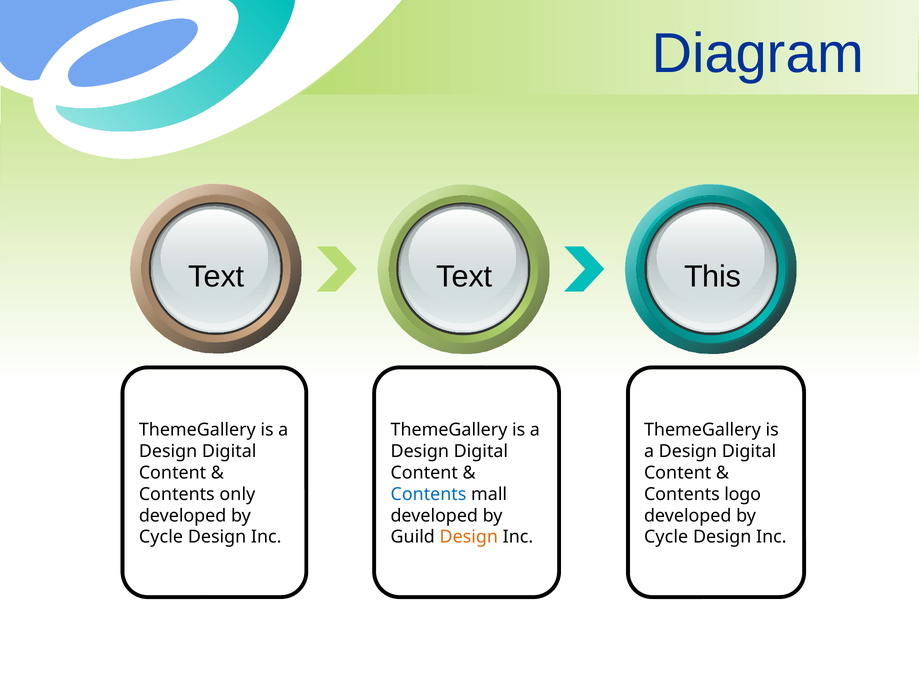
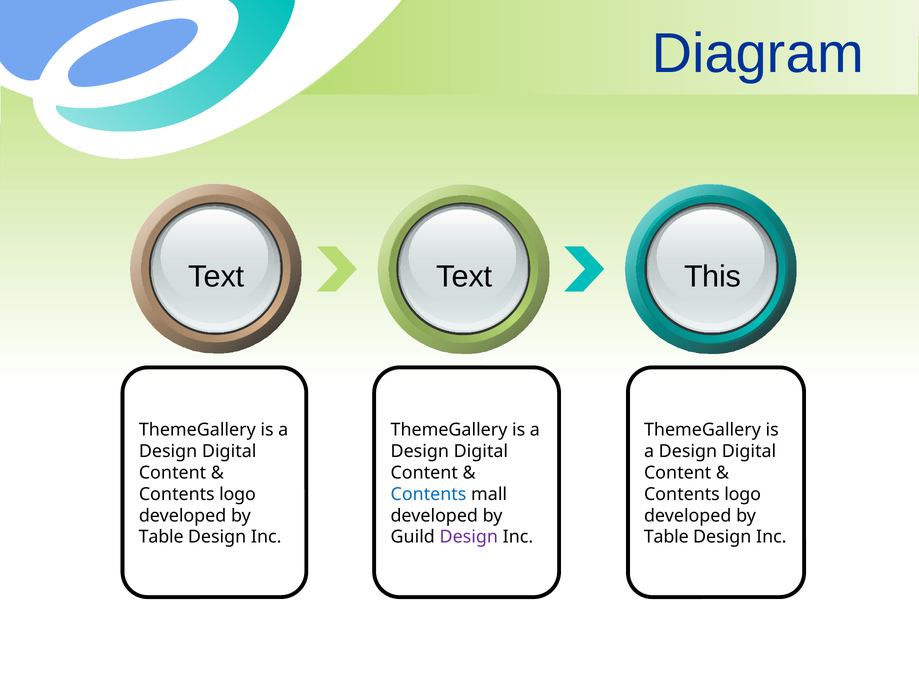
only at (237, 494): only -> logo
Cycle at (161, 537): Cycle -> Table
Design at (469, 537) colour: orange -> purple
Cycle at (666, 537): Cycle -> Table
